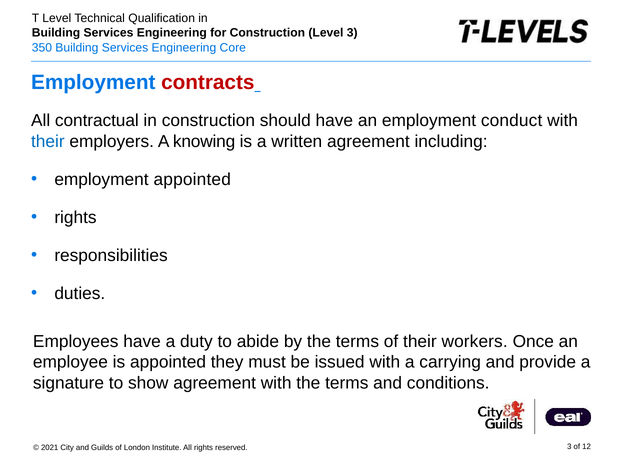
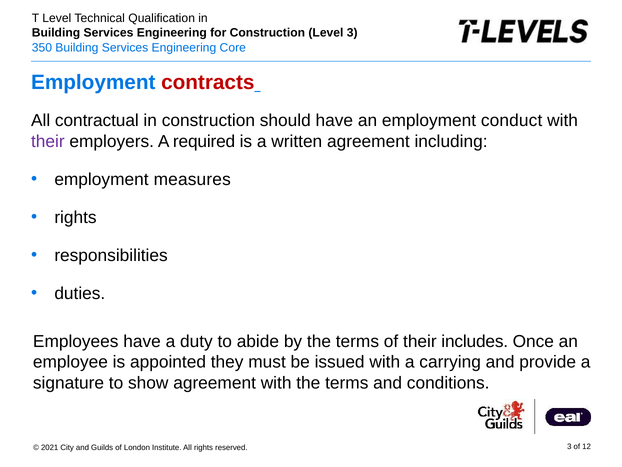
their at (48, 141) colour: blue -> purple
knowing: knowing -> required
employment appointed: appointed -> measures
workers: workers -> includes
